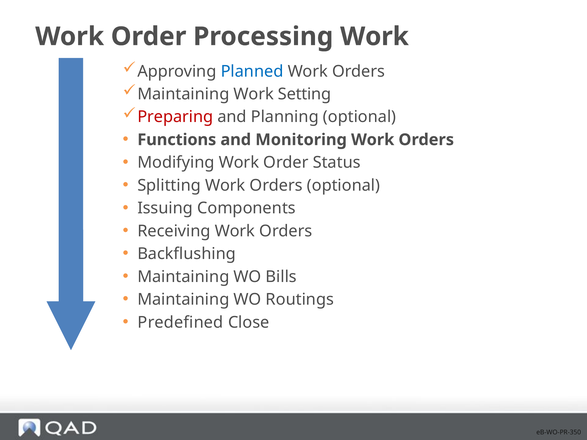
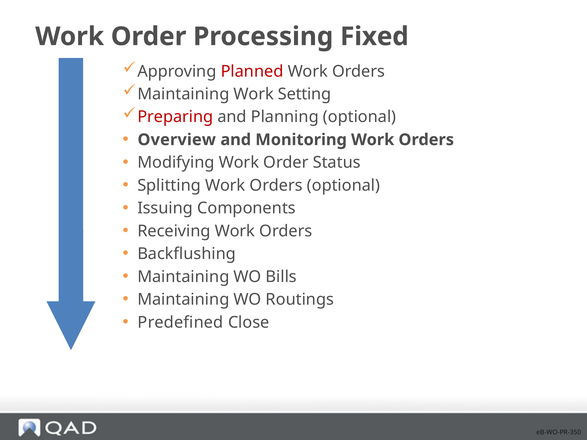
Processing Work: Work -> Fixed
Planned colour: blue -> red
Functions: Functions -> Overview
